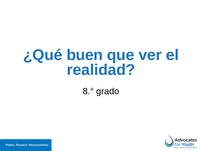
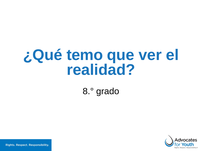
buen: buen -> temo
